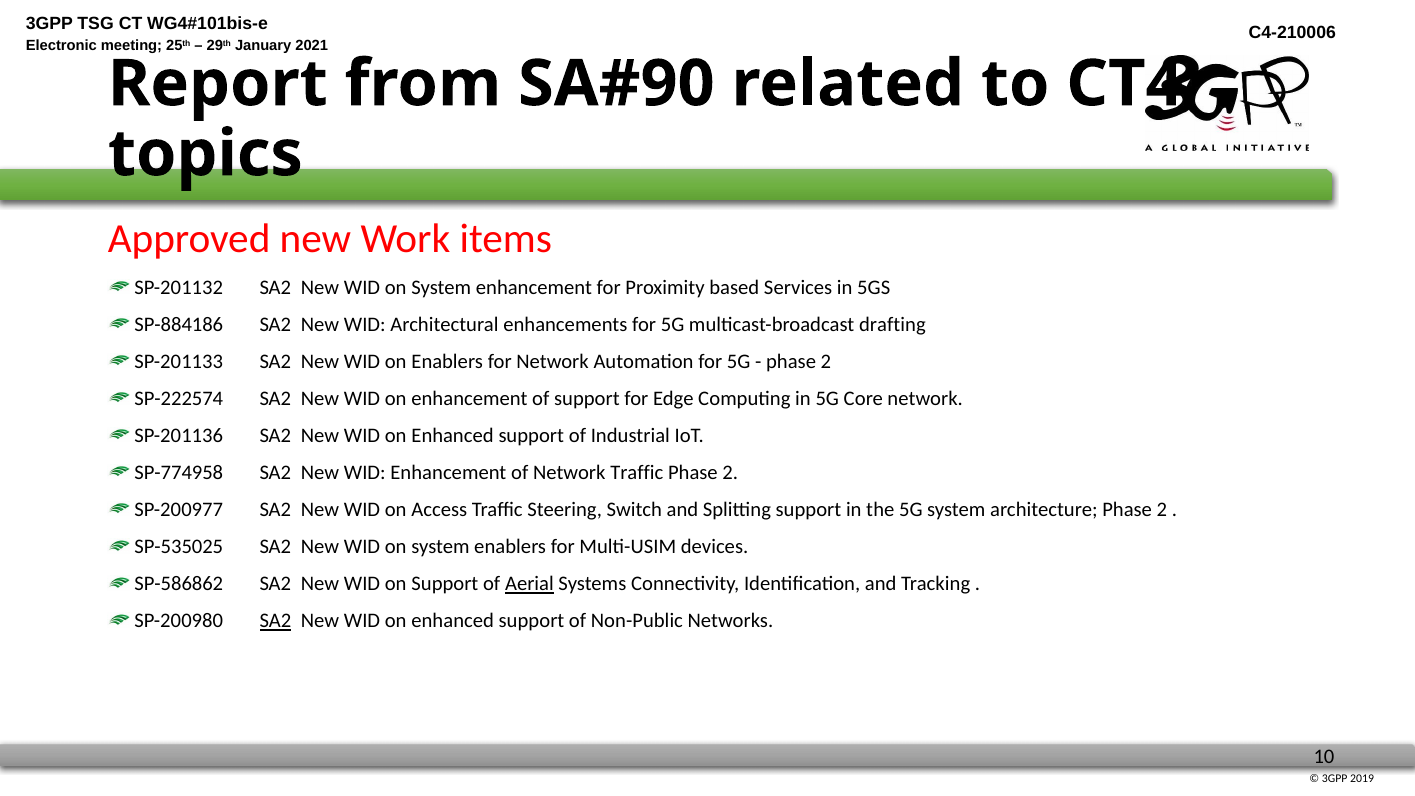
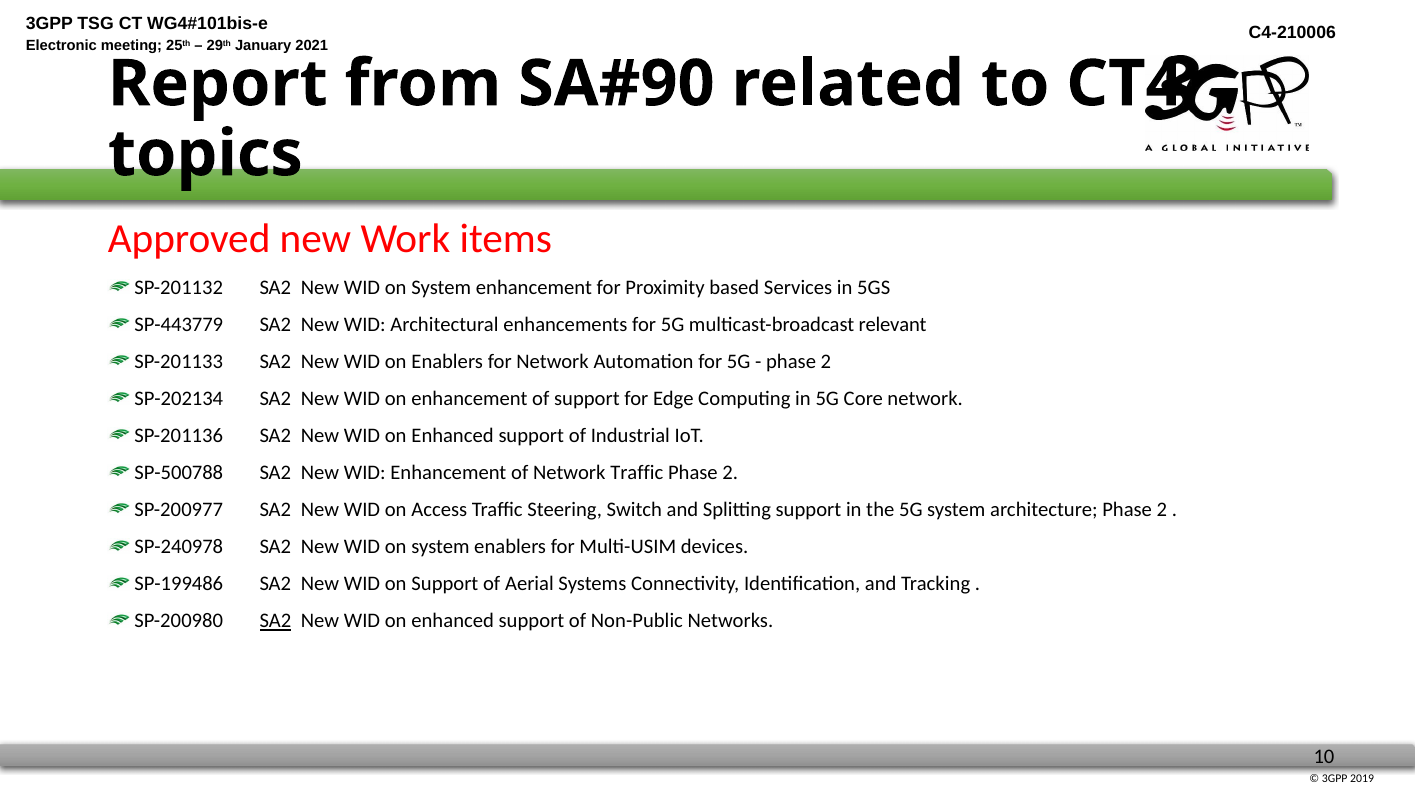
SP-884186: SP-884186 -> SP-443779
drafting: drafting -> relevant
SP-222574: SP-222574 -> SP-202134
SP-774958: SP-774958 -> SP-500788
SP-535025: SP-535025 -> SP-240978
SP-586862: SP-586862 -> SP-199486
Aerial underline: present -> none
